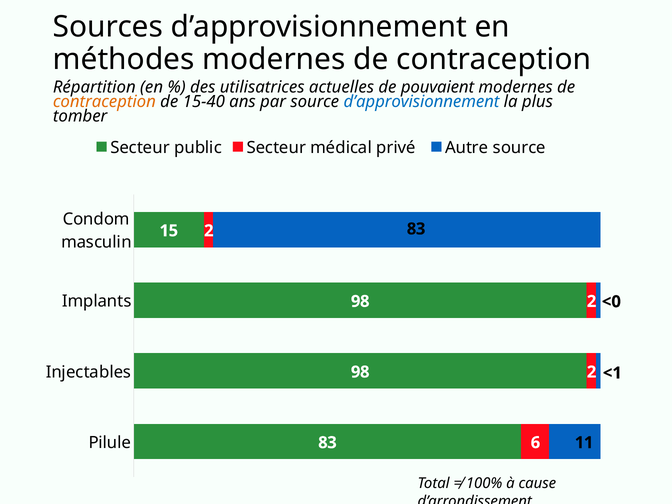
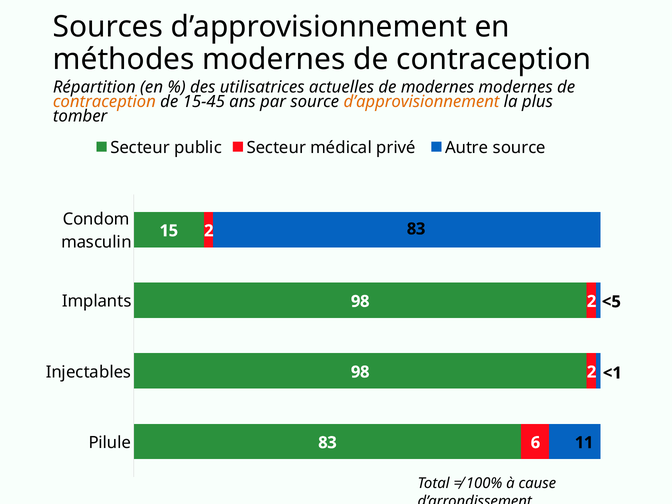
de pouvaient: pouvaient -> modernes
15-40: 15-40 -> 15-45
d’approvisionnement at (421, 102) colour: blue -> orange
<0: <0 -> <5
